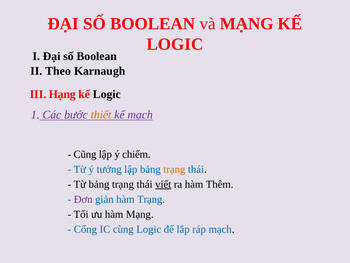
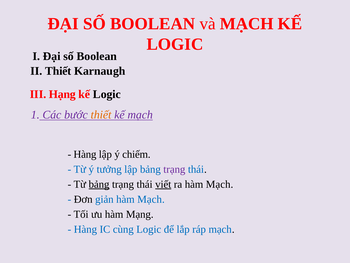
và MẠNG: MẠNG -> MẠCH
II Theo: Theo -> Thiết
Cũng at (85, 154): Cũng -> Hàng
trạng at (174, 169) colour: orange -> purple
bảng at (99, 184) underline: none -> present
ra hàm Thêm: Thêm -> Mạch
Đơn colour: purple -> black
giản hàm Trạng: Trạng -> Mạch
Cổng at (85, 229): Cổng -> Hàng
